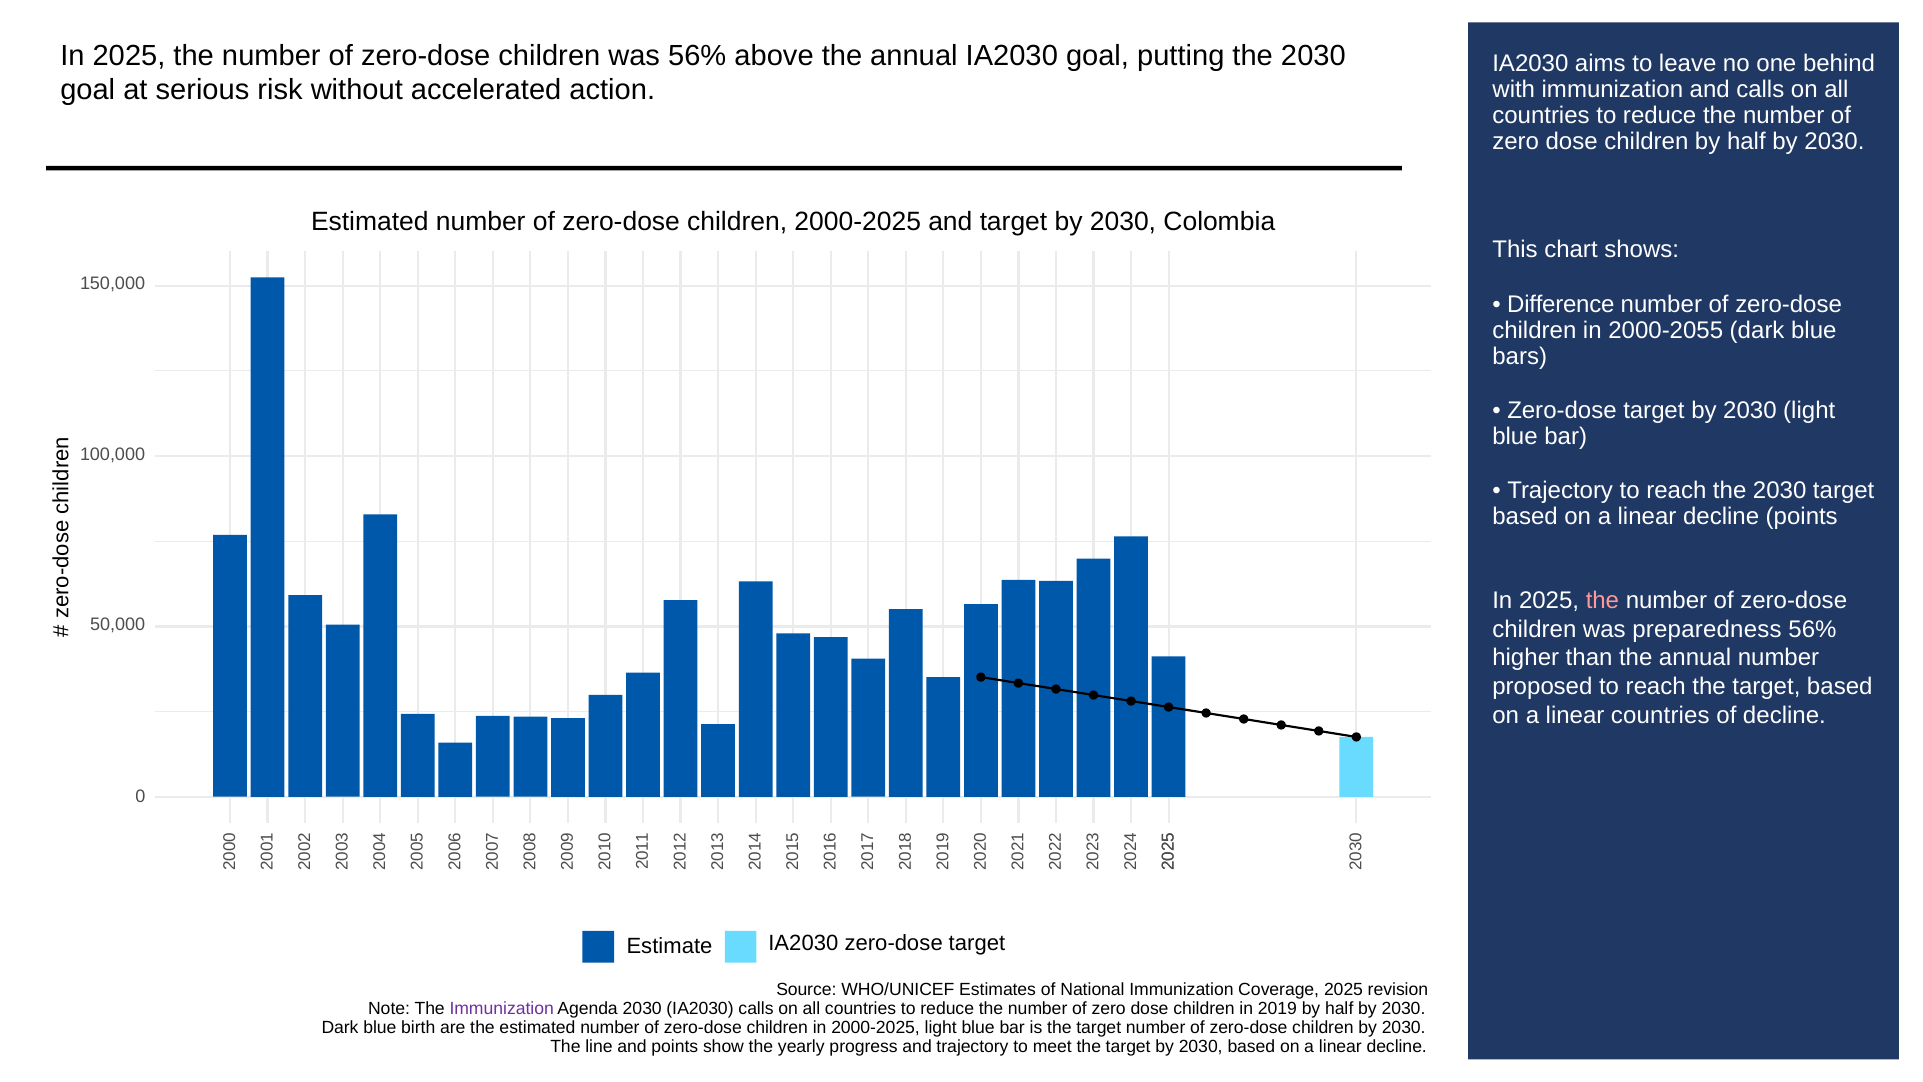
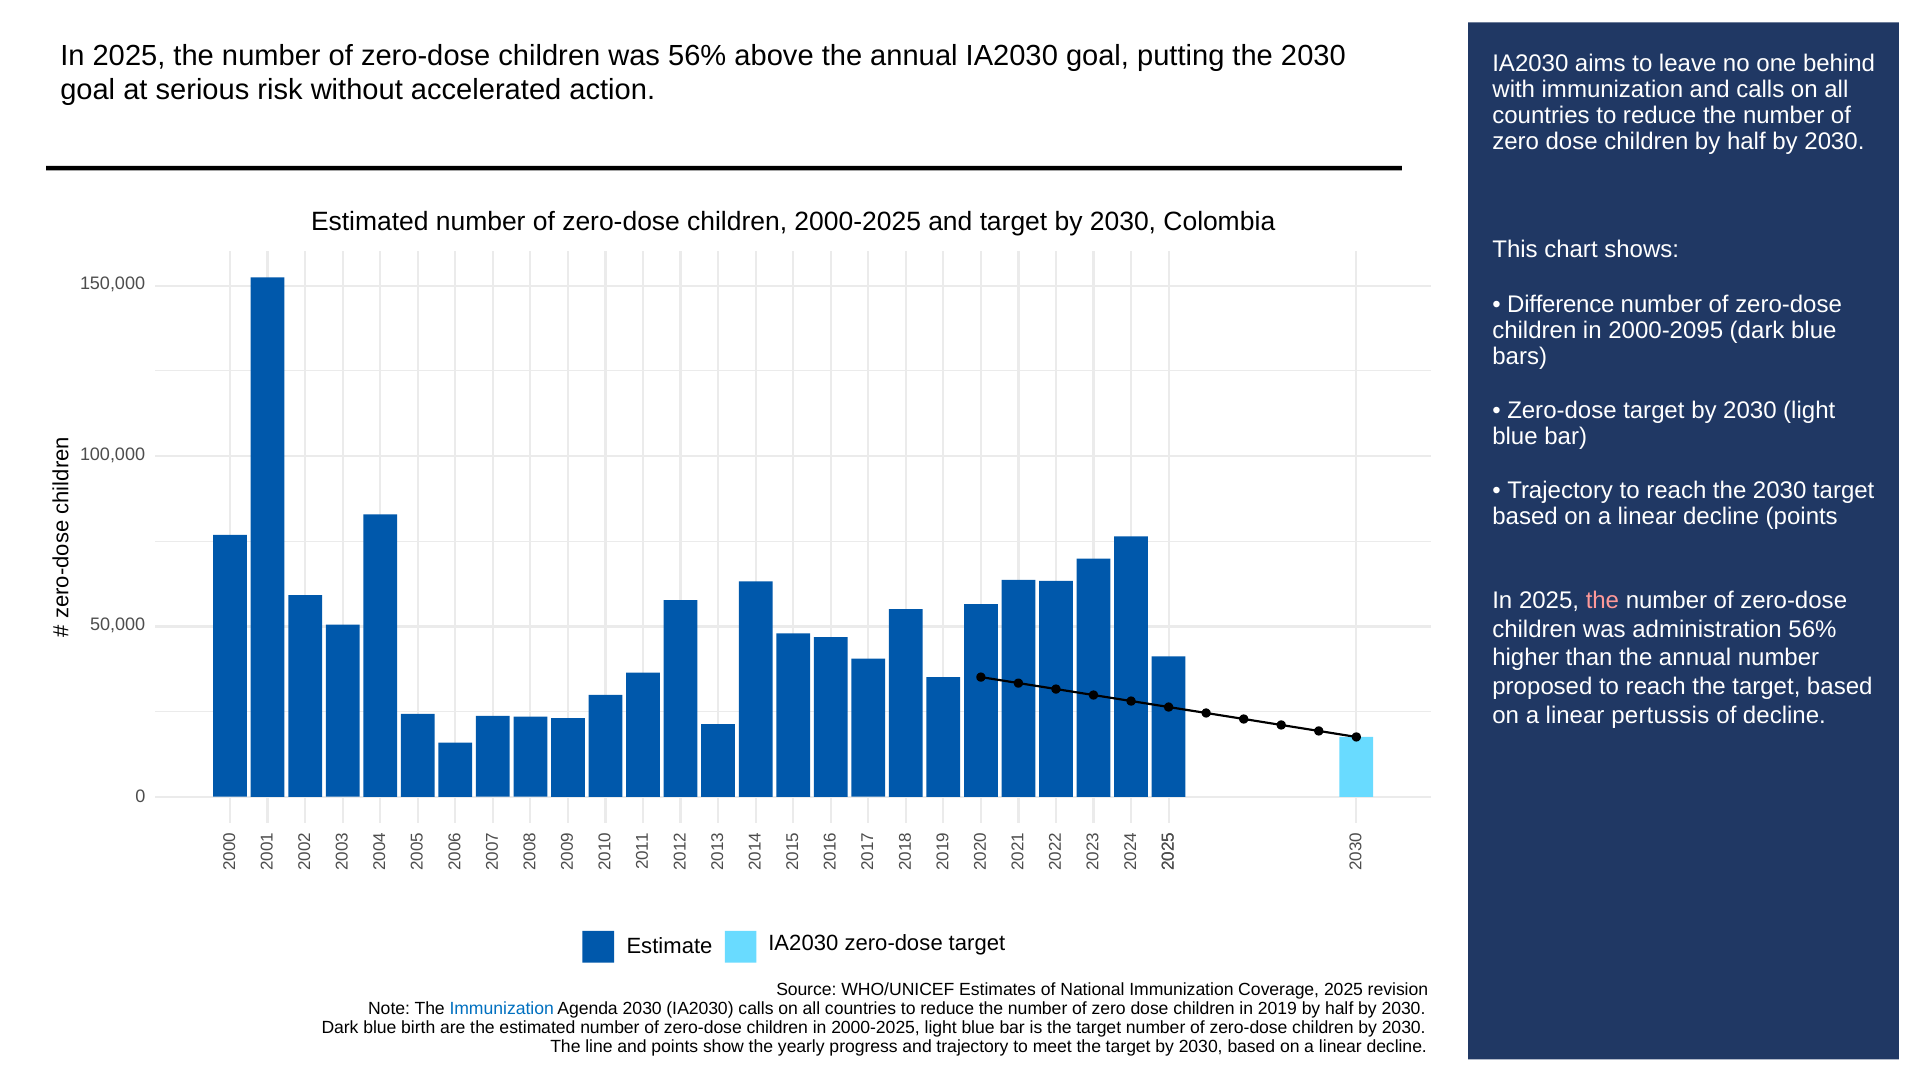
2000-2055: 2000-2055 -> 2000-2095
preparedness: preparedness -> administration
linear countries: countries -> pertussis
Immunization at (502, 1009) colour: purple -> blue
